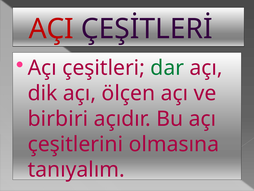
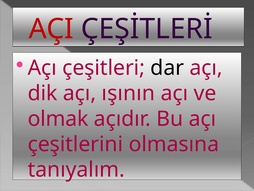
dar colour: green -> black
ölçen: ölçen -> ışının
birbiri: birbiri -> olmak
